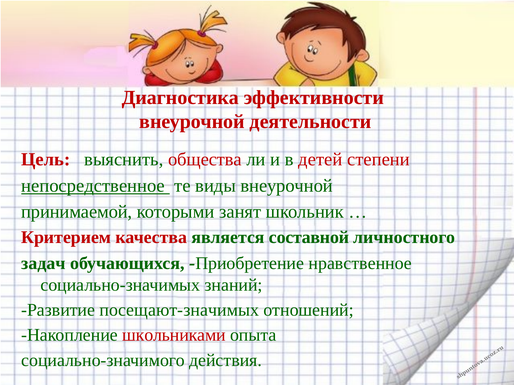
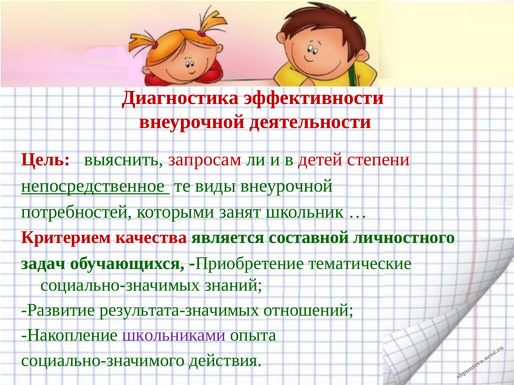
общества: общества -> запросам
принимаемой: принимаемой -> потребностей
нравственное: нравственное -> тематические
посещают-значимых: посещают-значимых -> результата-значимых
школьниками colour: red -> purple
